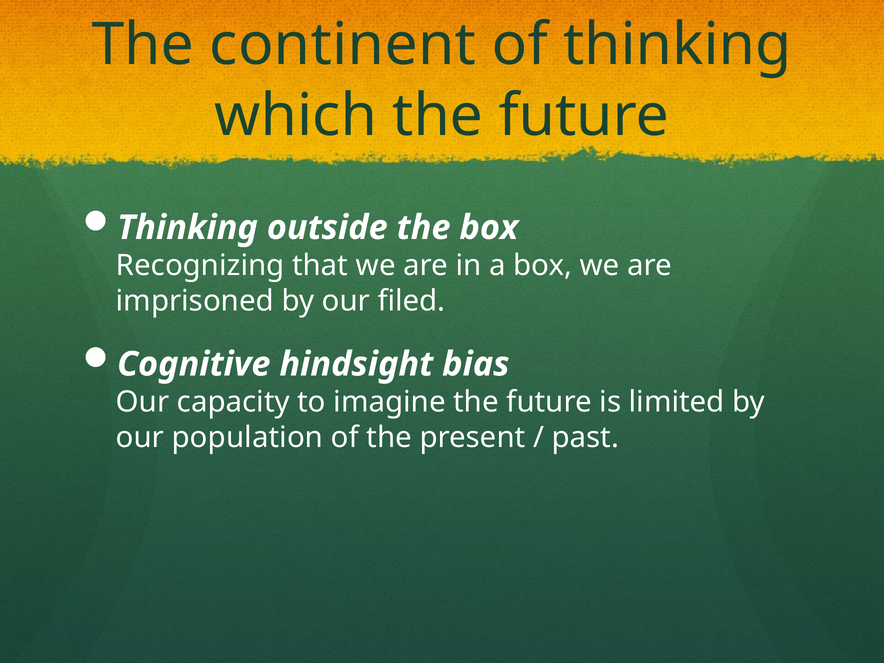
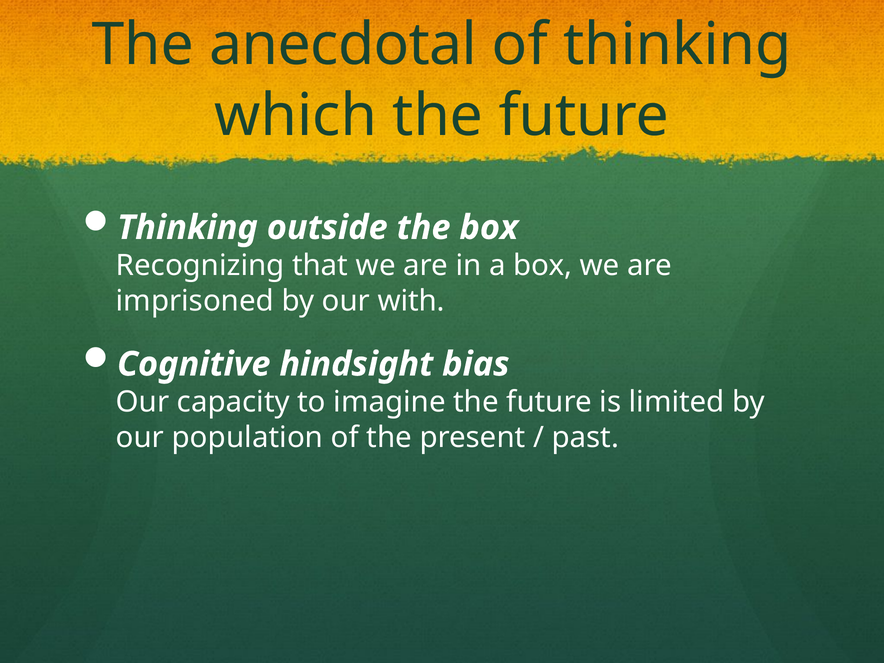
continent: continent -> anecdotal
filed: filed -> with
